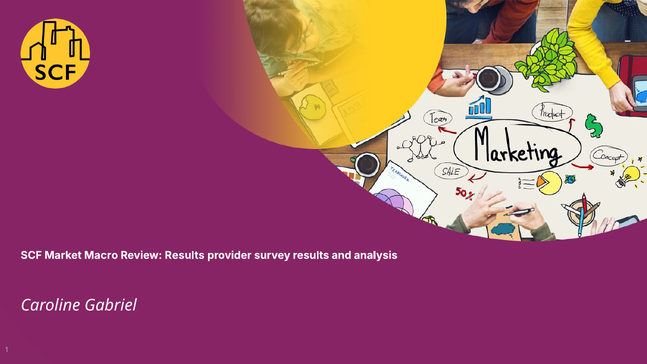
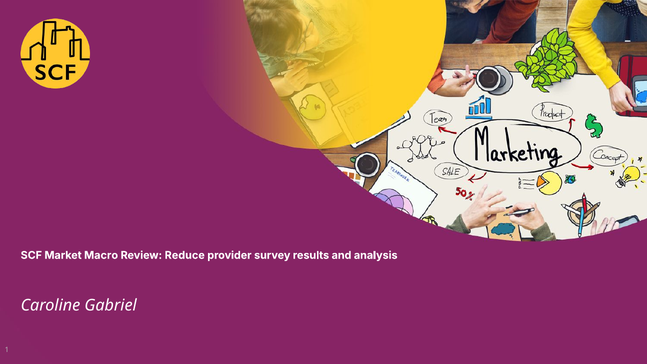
Review Results: Results -> Reduce
